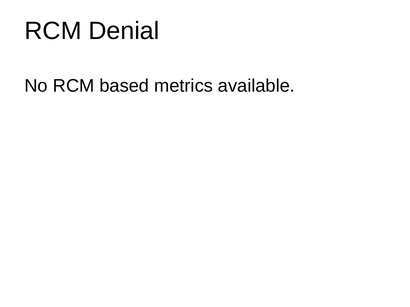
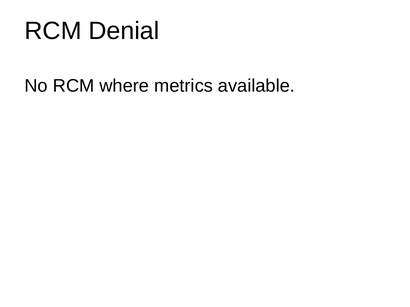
based: based -> where
